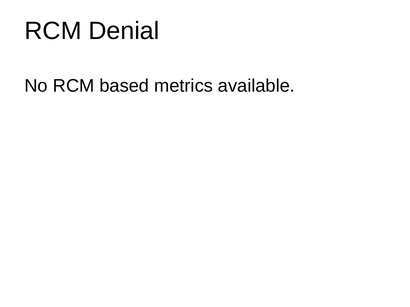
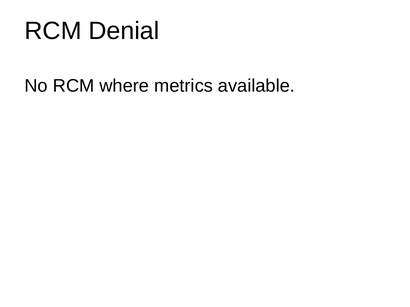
based: based -> where
